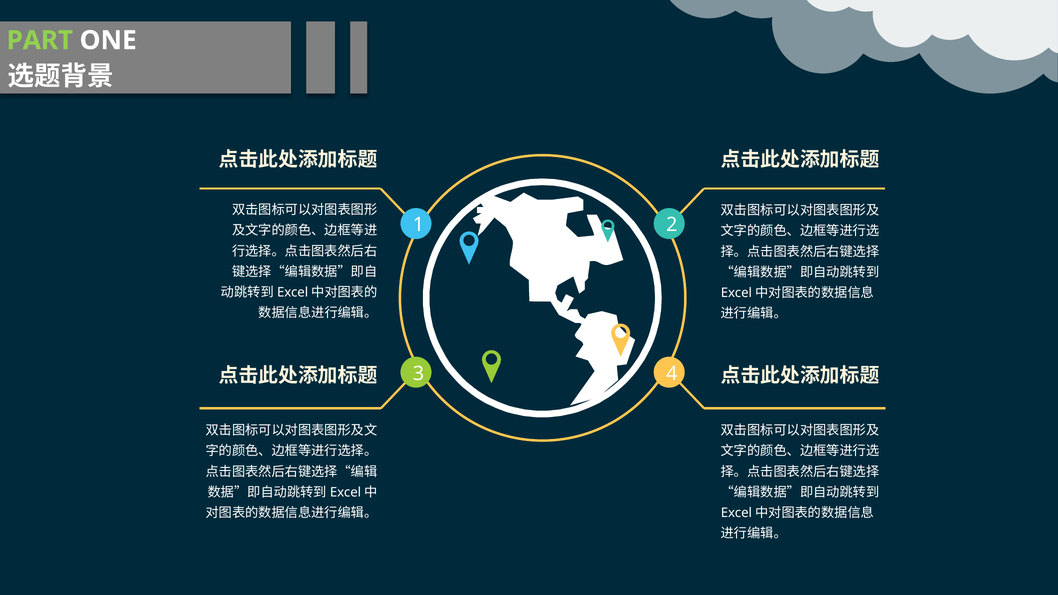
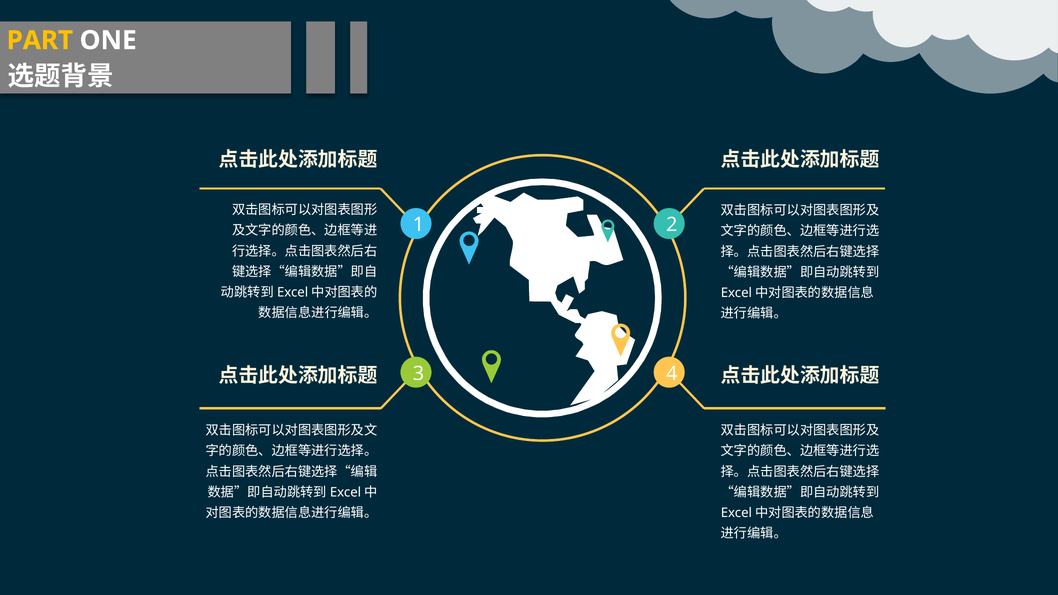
PART colour: light green -> yellow
